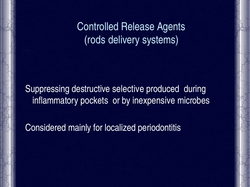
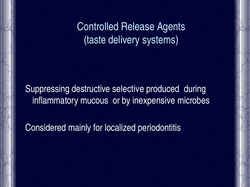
rods: rods -> taste
pockets: pockets -> mucous
